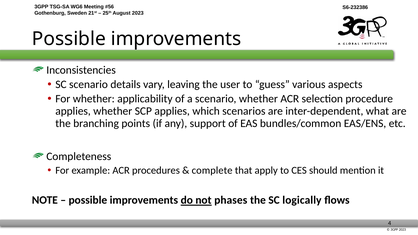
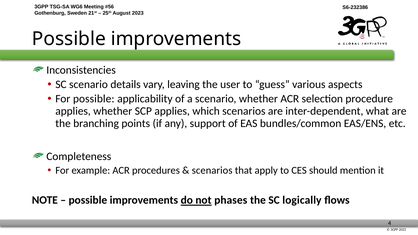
For whether: whether -> possible
complete at (212, 171): complete -> scenarios
